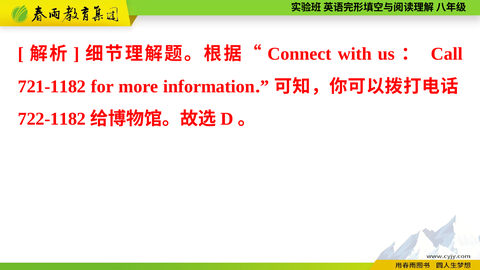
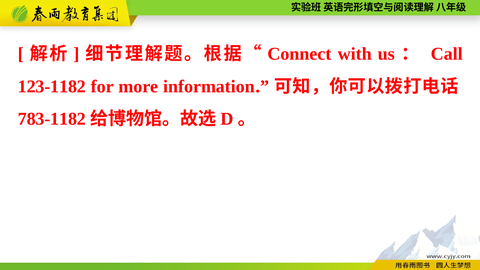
721-1182: 721-1182 -> 123-1182
722-1182: 722-1182 -> 783-1182
